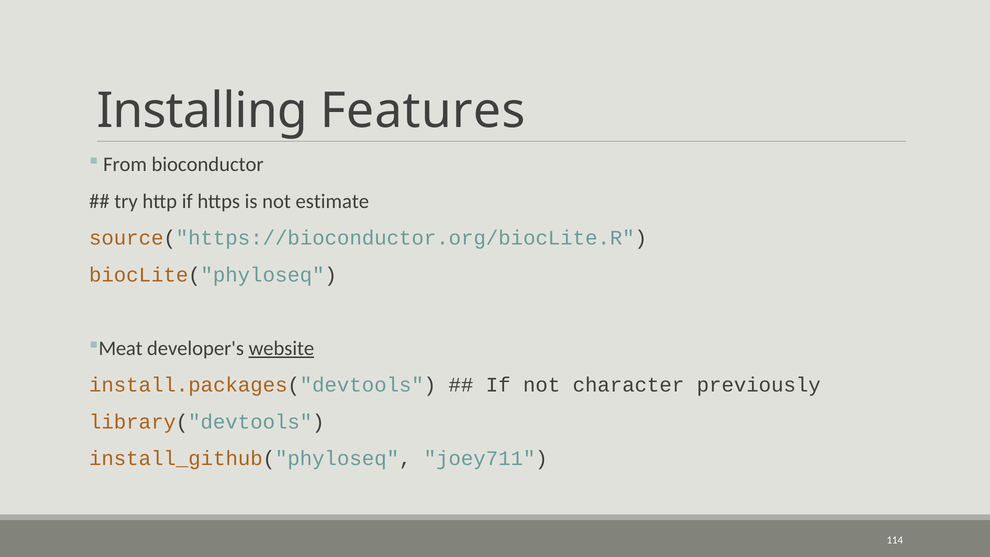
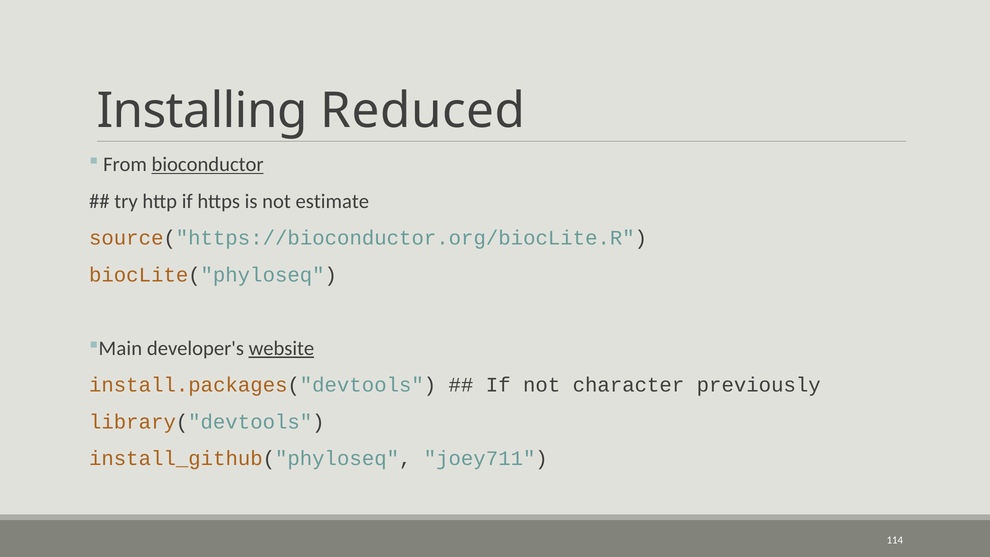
Features: Features -> Reduced
bioconductor underline: none -> present
Meat: Meat -> Main
